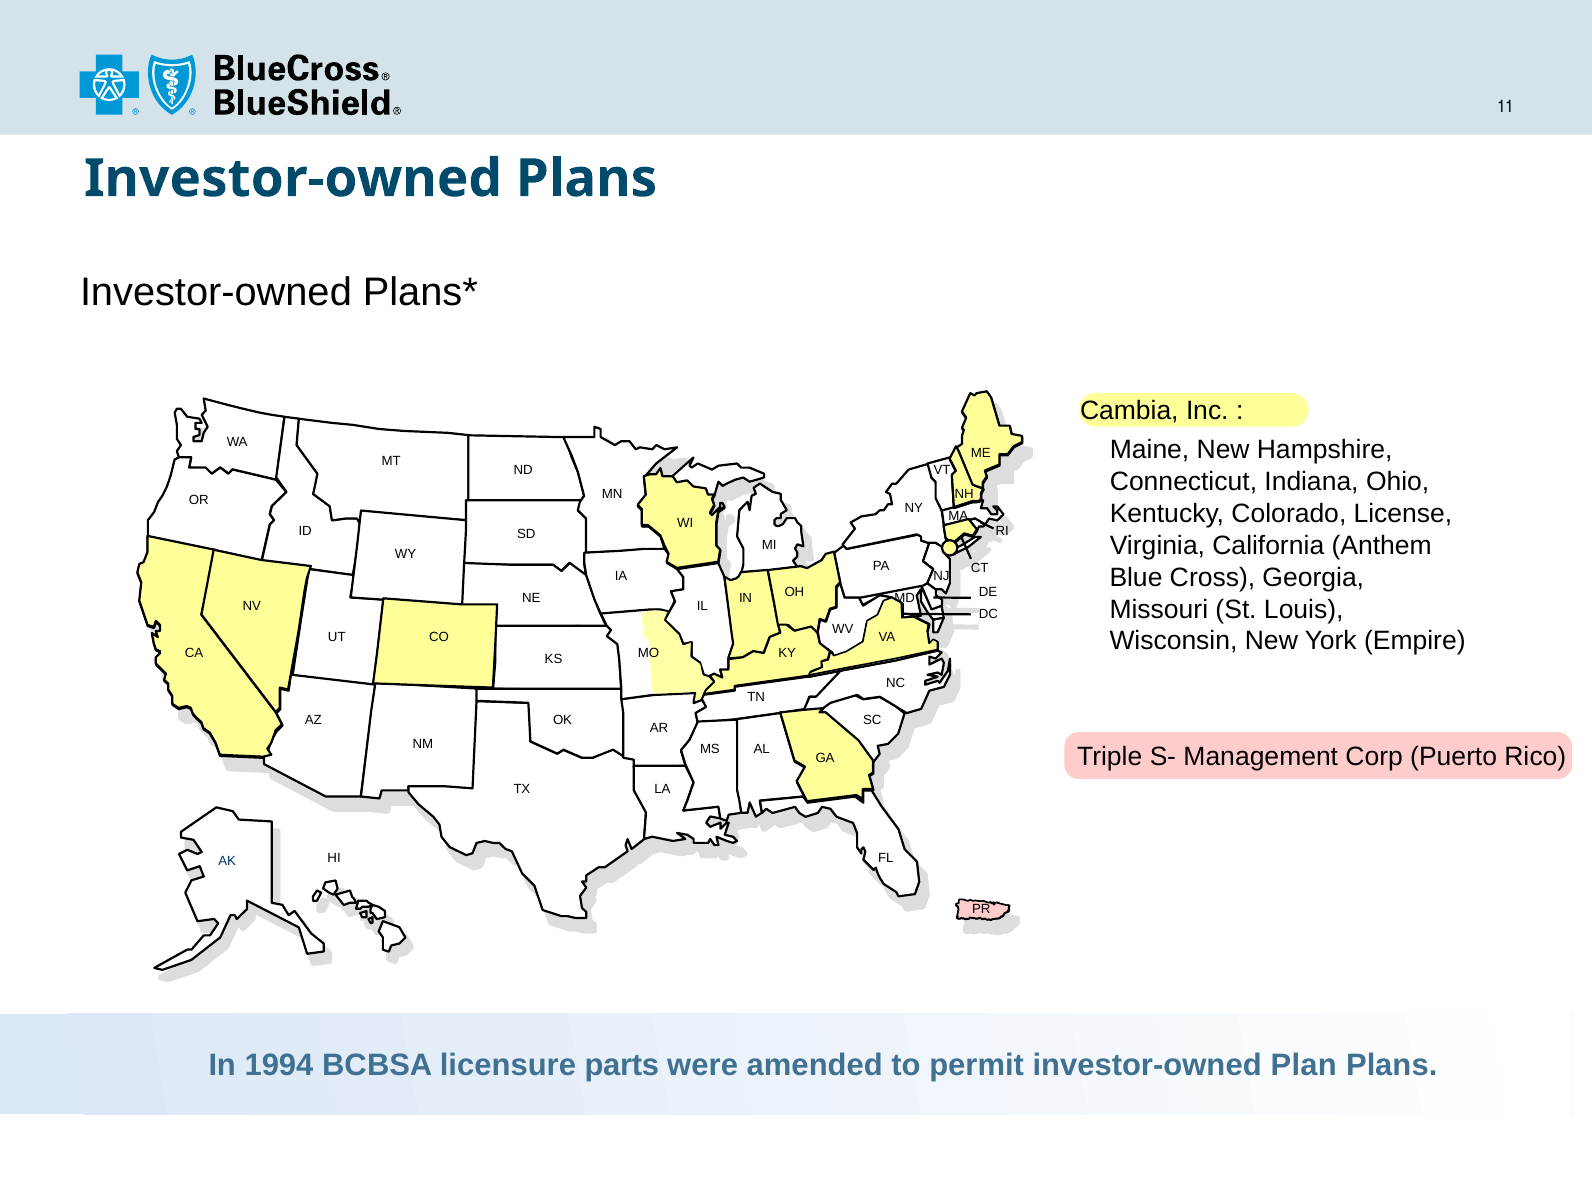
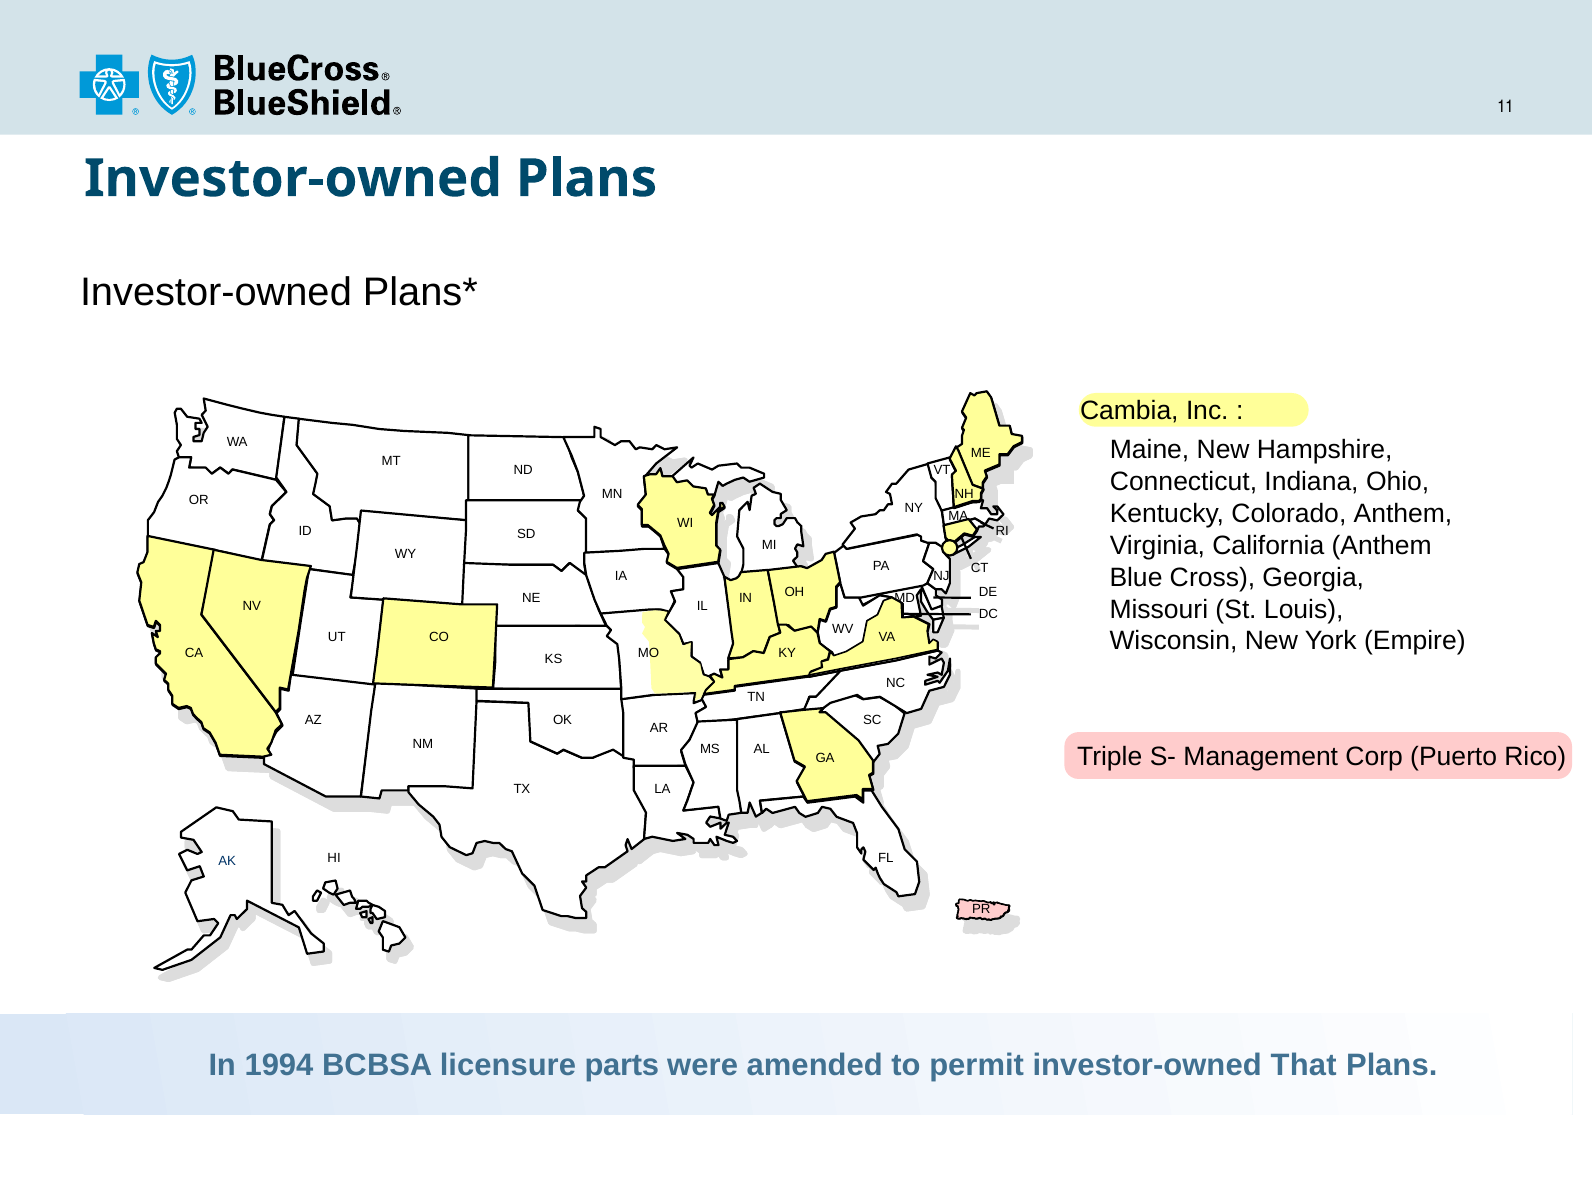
Colorado License: License -> Anthem
Plan: Plan -> That
